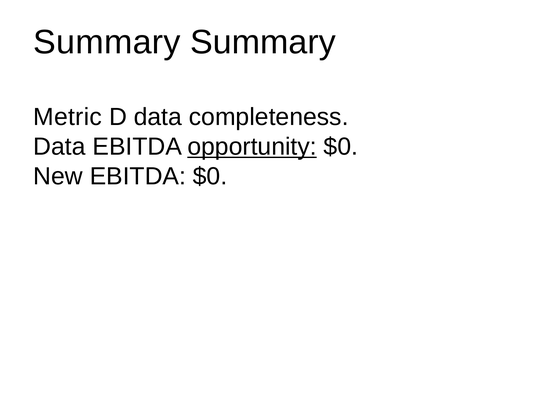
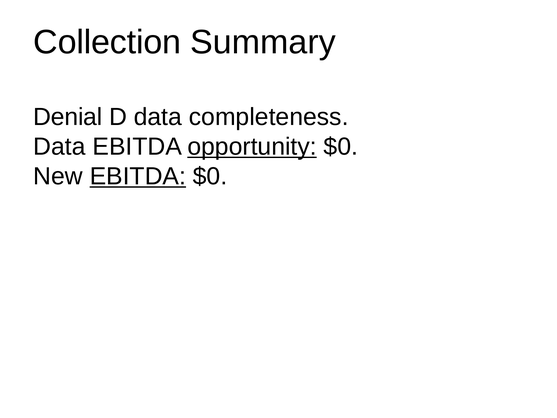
Summary at (107, 42): Summary -> Collection
Metric: Metric -> Denial
EBITDA at (138, 176) underline: none -> present
